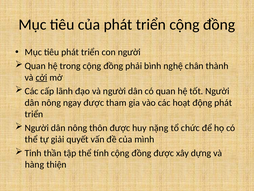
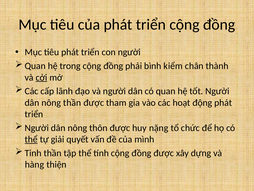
nghệ: nghệ -> kiểm
nông ngay: ngay -> thần
thể at (31, 139) underline: none -> present
